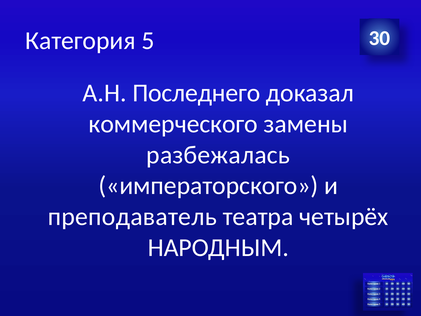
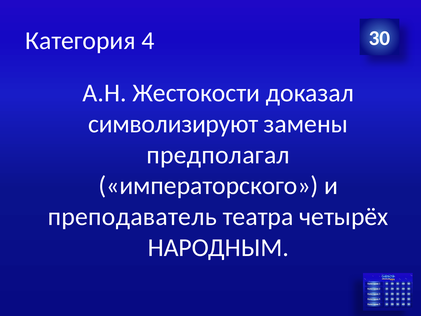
5: 5 -> 4
Последнего: Последнего -> Жестокости
коммерческого: коммерческого -> символизируют
разбежалась: разбежалась -> предполагал
